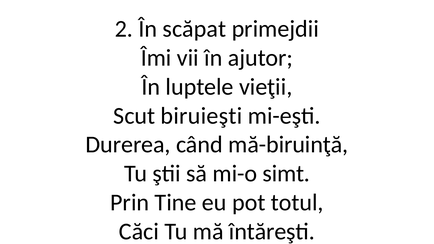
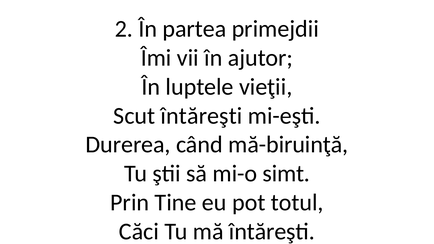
scăpat: scăpat -> partea
Scut biruieşti: biruieşti -> întăreşti
